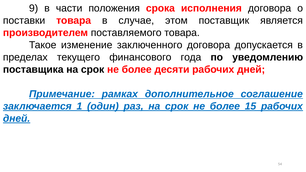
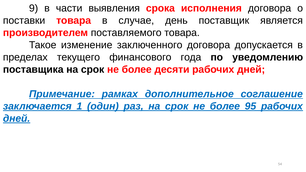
положения: положения -> выявления
этом: этом -> день
15: 15 -> 95
